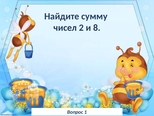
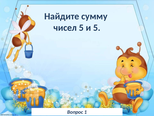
чисел 2: 2 -> 5
и 8: 8 -> 5
